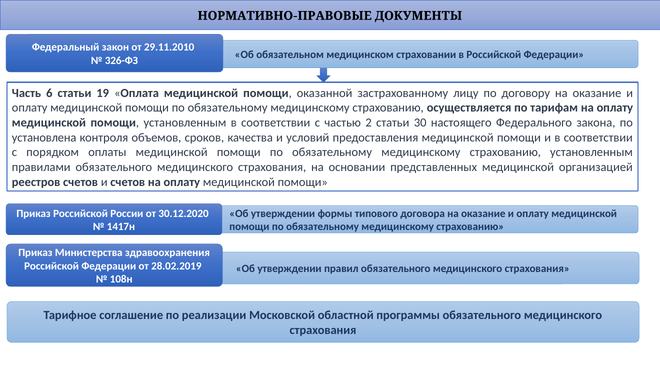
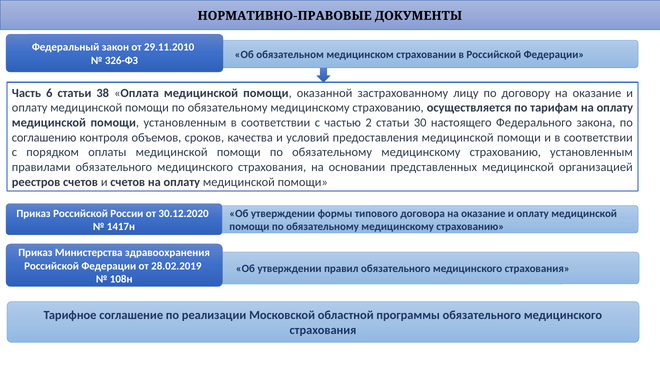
19: 19 -> 38
установлена: установлена -> соглашению
